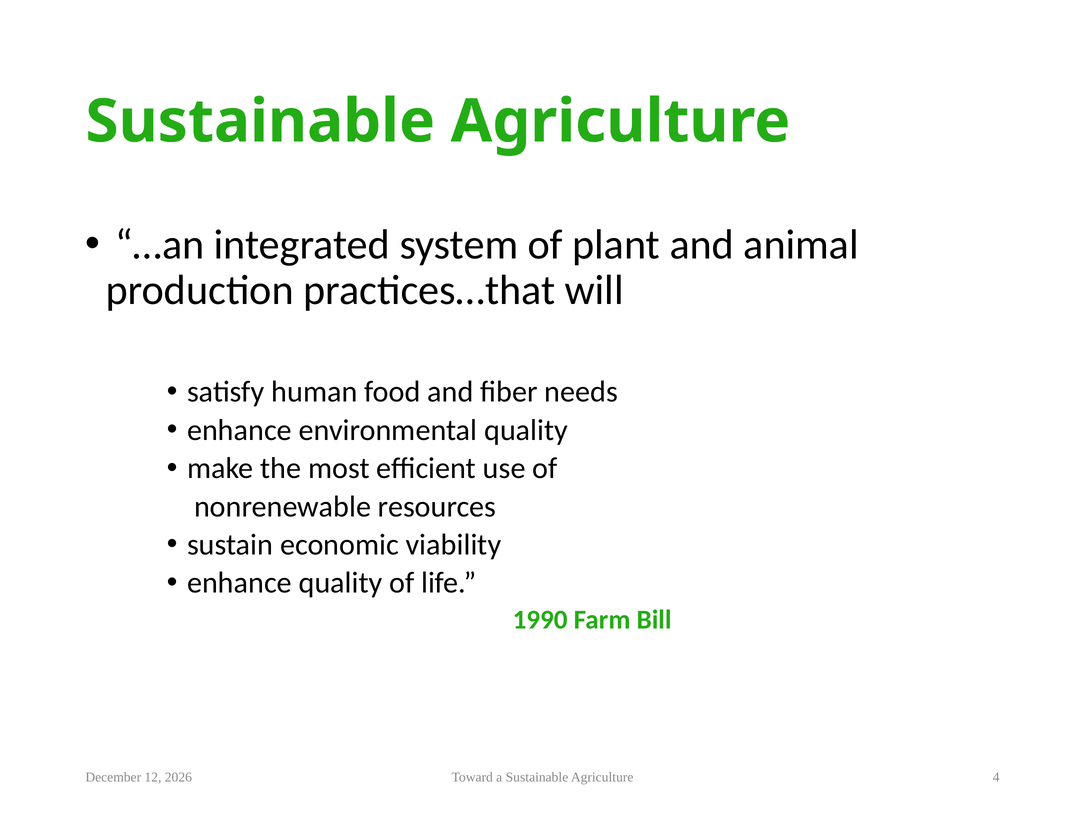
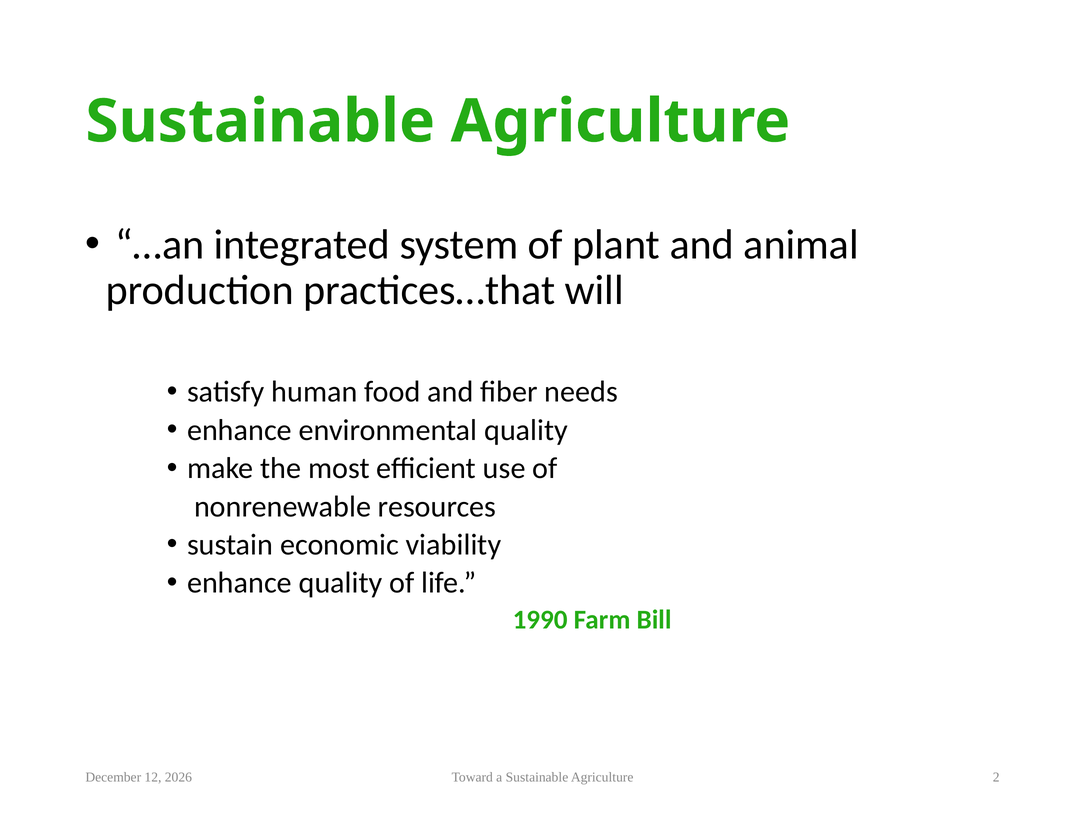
4: 4 -> 2
